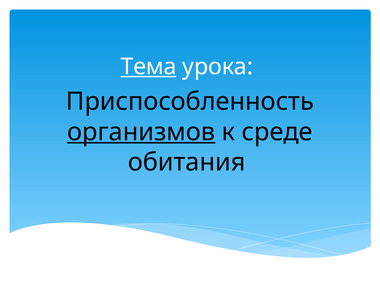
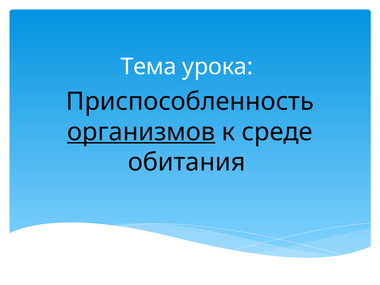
Тема underline: present -> none
